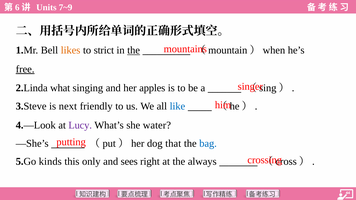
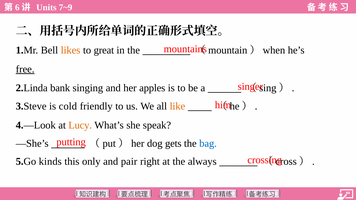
strict: strict -> great
the at (134, 50) underline: present -> none
what: what -> bank
next: next -> cold
like colour: blue -> orange
Lucy colour: purple -> orange
water: water -> speak
that: that -> gets
sees: sees -> pair
